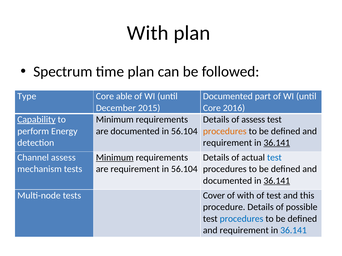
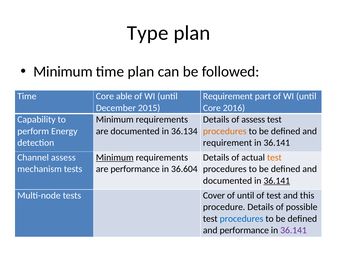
With at (148, 33): With -> Type
Spectrum at (63, 72): Spectrum -> Minimum
Type at (27, 96): Type -> Time
Documented at (228, 96): Documented -> Requirement
Capability underline: present -> none
documented in 56.104: 56.104 -> 36.134
36.141 at (277, 143) underline: present -> none
test at (274, 158) colour: blue -> orange
are requirement: requirement -> performance
56.104 at (184, 169): 56.104 -> 36.604
of with: with -> until
requirement at (244, 231): requirement -> performance
36.141 at (294, 231) colour: blue -> purple
